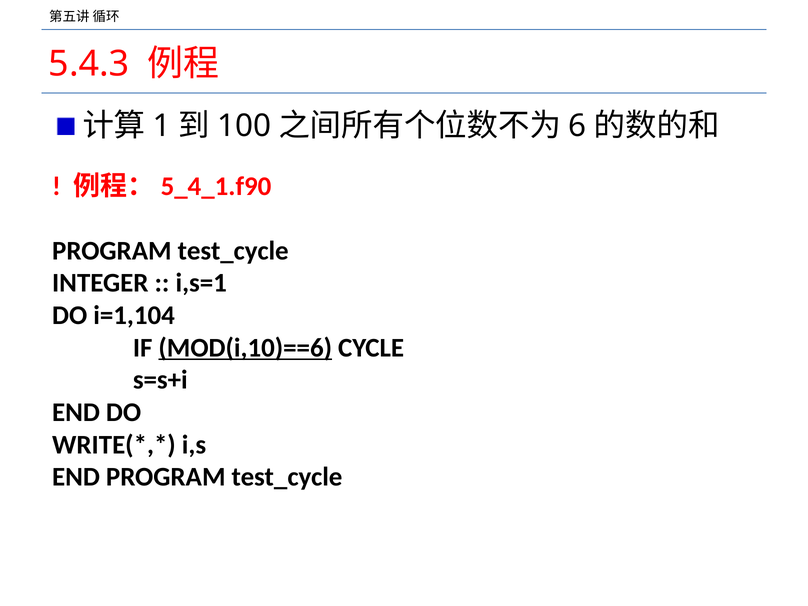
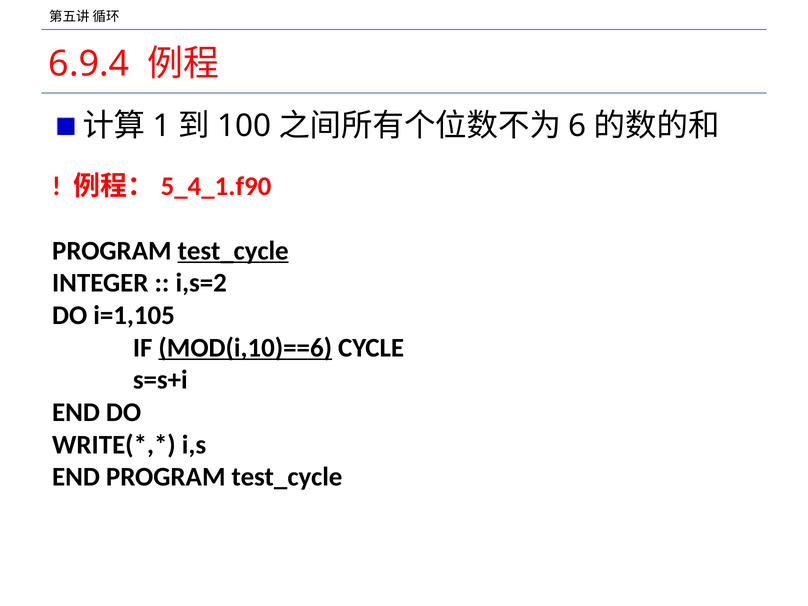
5.4.3: 5.4.3 -> 6.9.4
test_cycle at (233, 251) underline: none -> present
i,s=1: i,s=1 -> i,s=2
i=1,104: i=1,104 -> i=1,105
